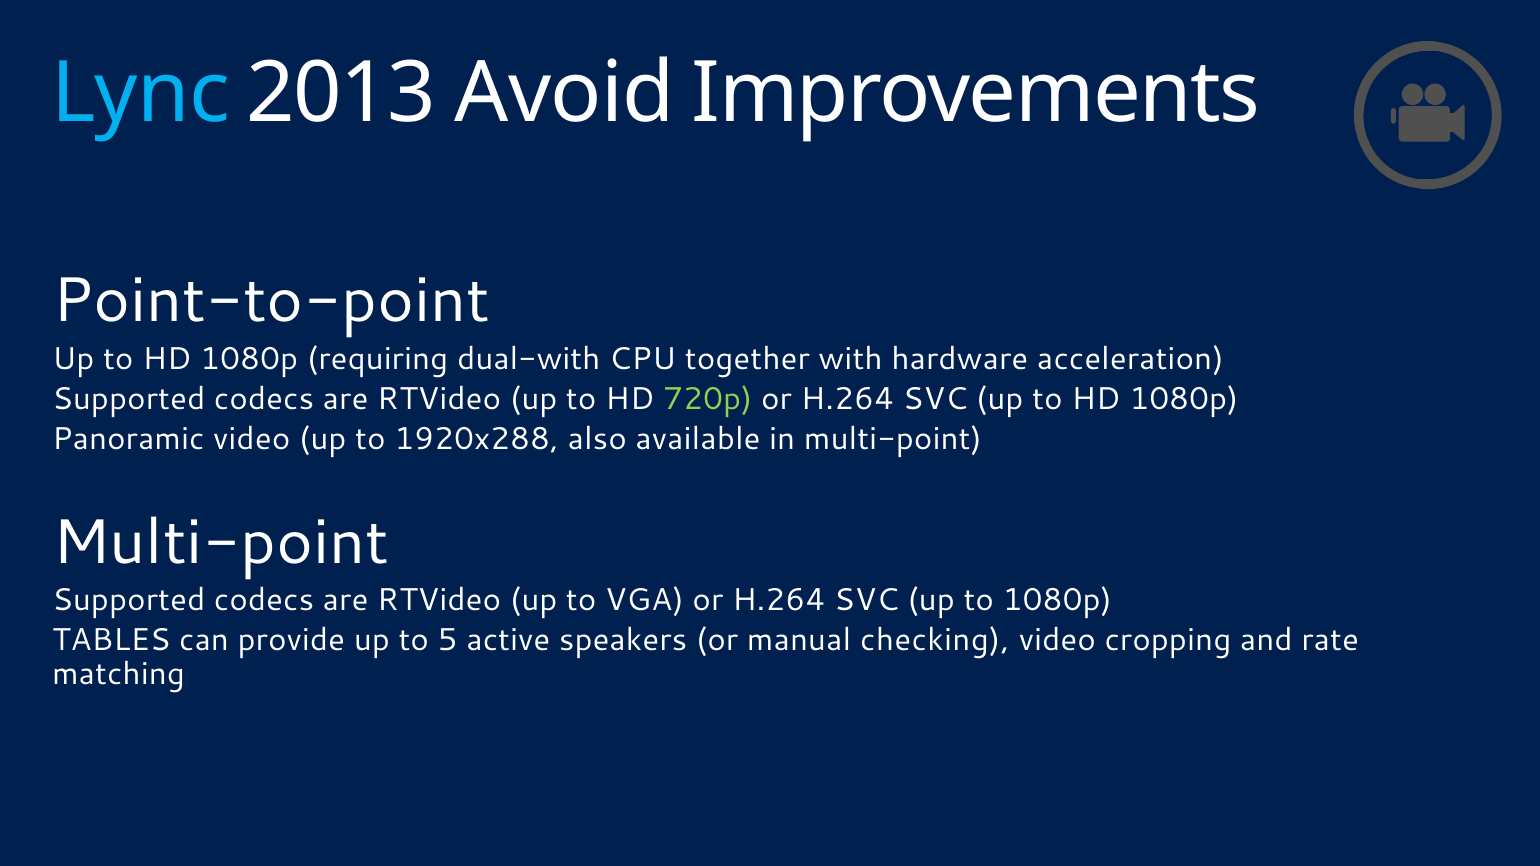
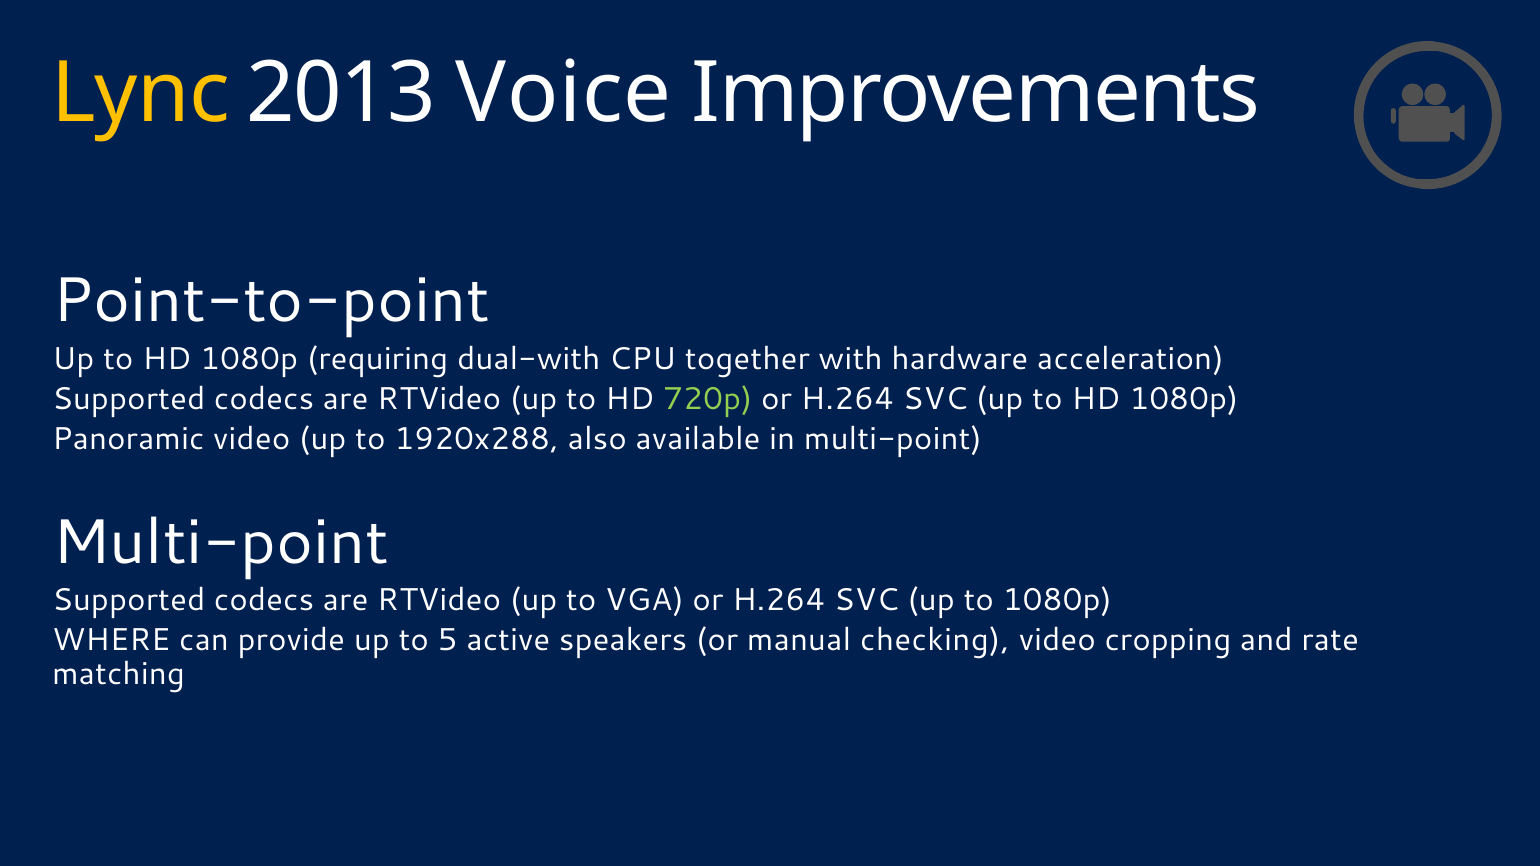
Lync colour: light blue -> yellow
Avoid: Avoid -> Voice
TABLES: TABLES -> WHERE
